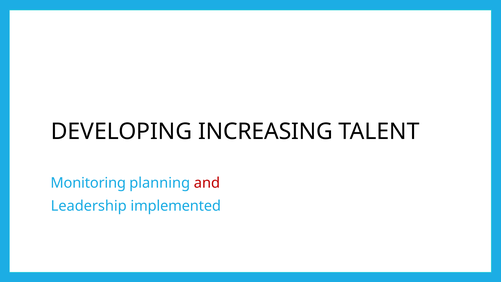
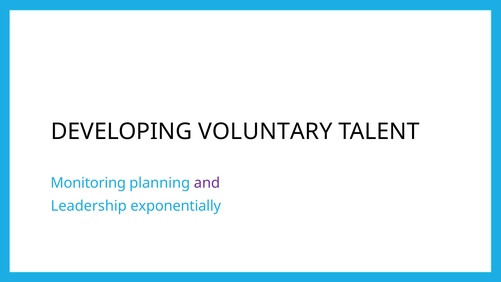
INCREASING: INCREASING -> VOLUNTARY
and colour: red -> purple
implemented: implemented -> exponentially
